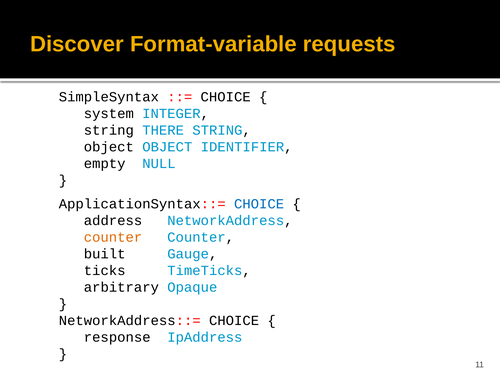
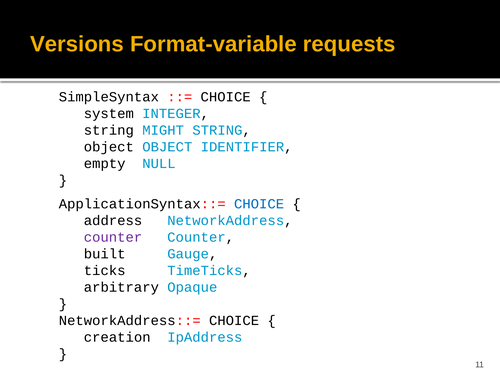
Discover: Discover -> Versions
THERE: THERE -> MIGHT
counter at (113, 237) colour: orange -> purple
response: response -> creation
